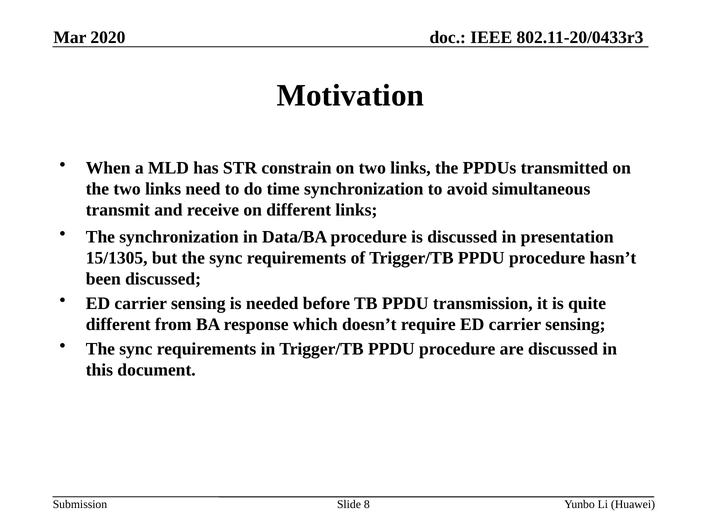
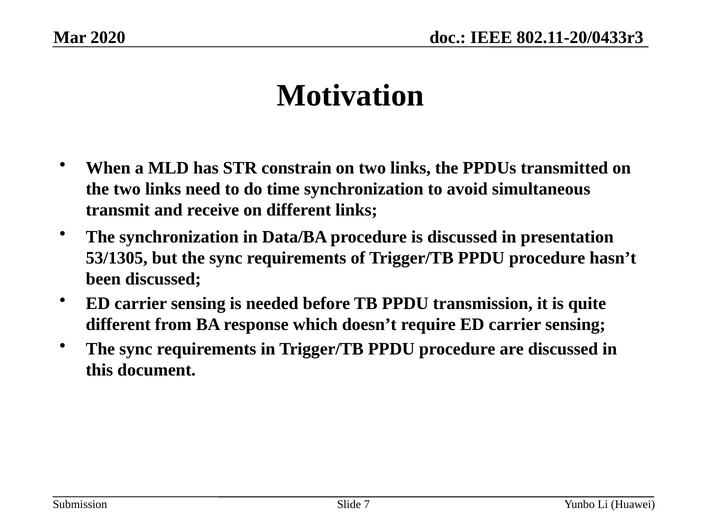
15/1305: 15/1305 -> 53/1305
8: 8 -> 7
